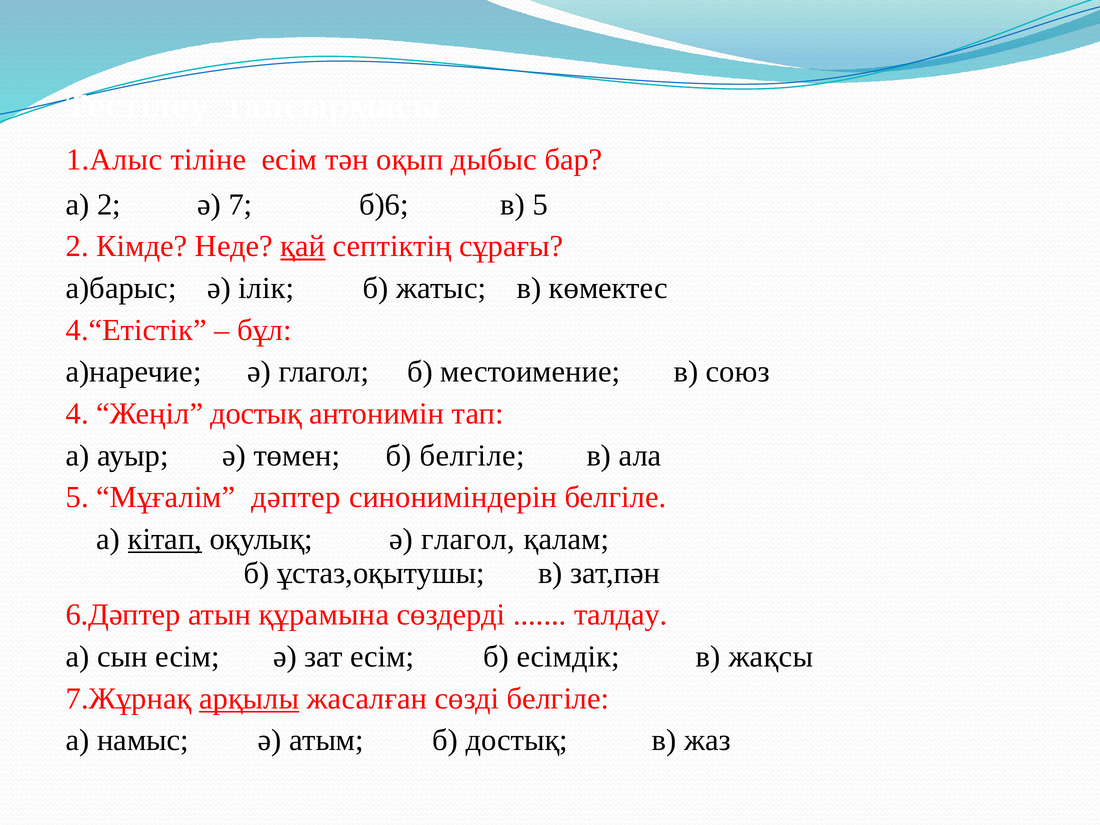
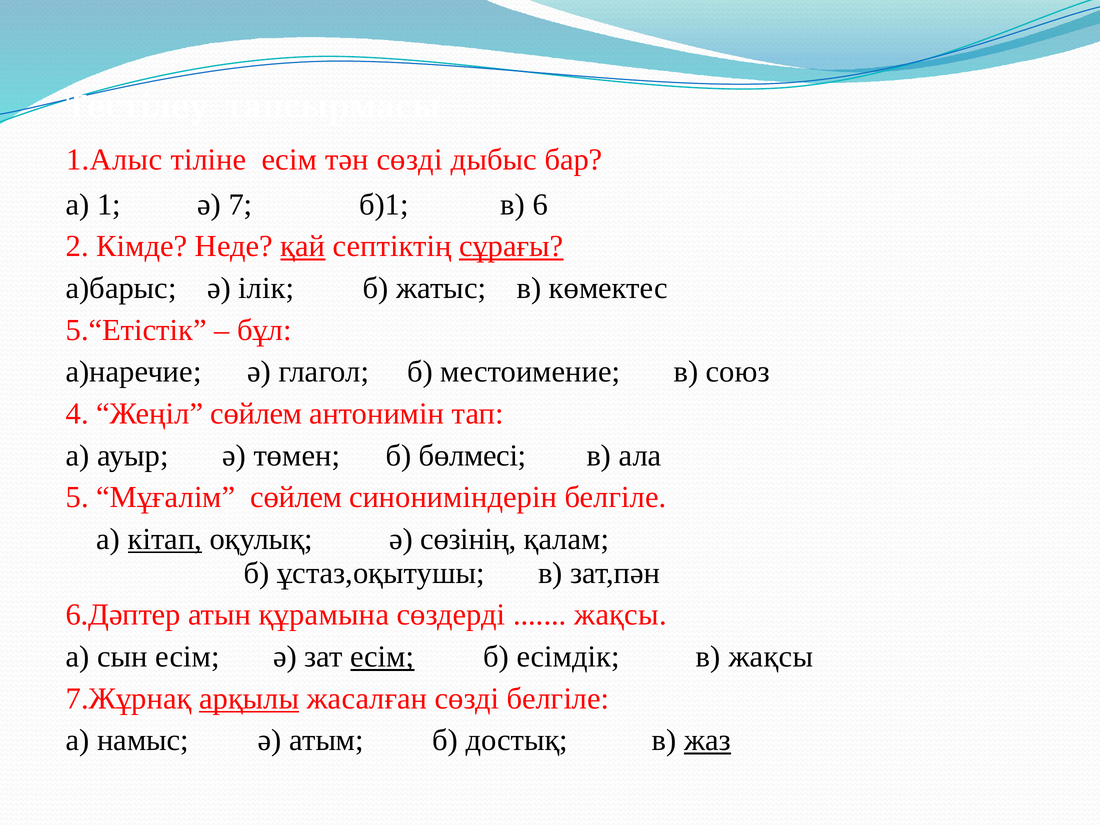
тән оқып: оқып -> сөзді
а 2: 2 -> 1
б)6: б)6 -> б)1
в 5: 5 -> 6
сұрағы underline: none -> present
4.“Етістік: 4.“Етістік -> 5.“Етістік
Жеңіл достық: достық -> сөйлем
б белгіле: белгіле -> бөлмесі
Мұғалім дәптер: дәптер -> сөйлем
оқулық ә глагол: глагол -> сөзінің
талдау at (621, 615): талдау -> жақсы
есім at (382, 657) underline: none -> present
жаз underline: none -> present
